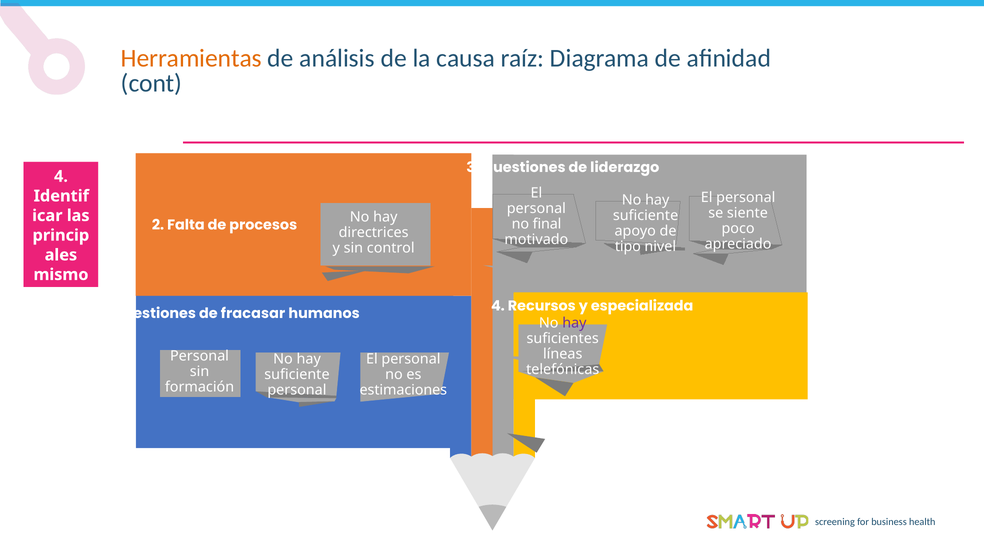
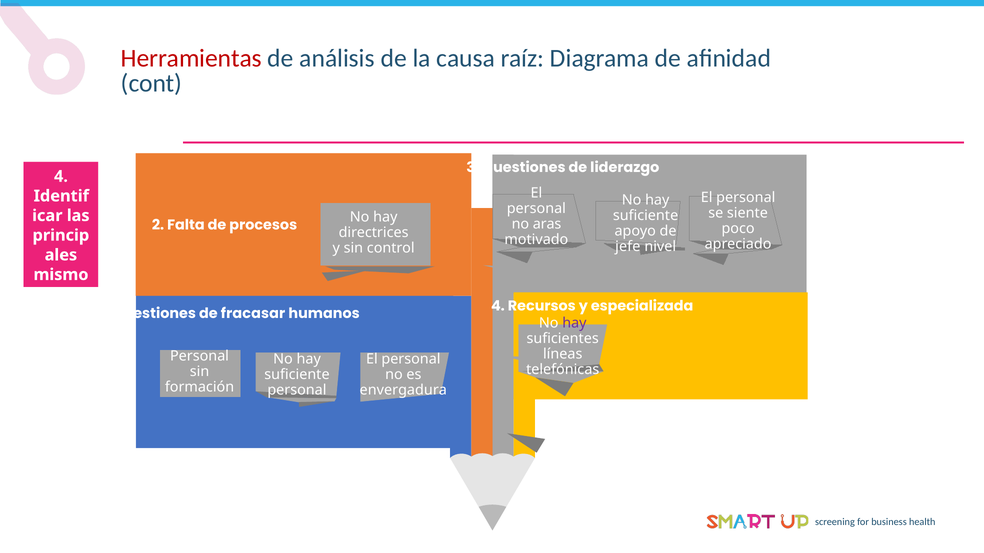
Herramientas colour: orange -> red
final: final -> aras
tipo: tipo -> jefe
estimaciones: estimaciones -> envergadura
